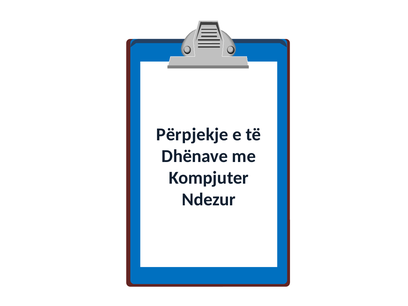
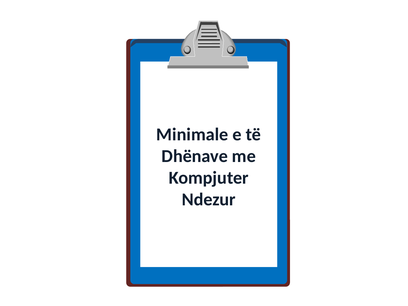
Përpjekje: Përpjekje -> Minimale
